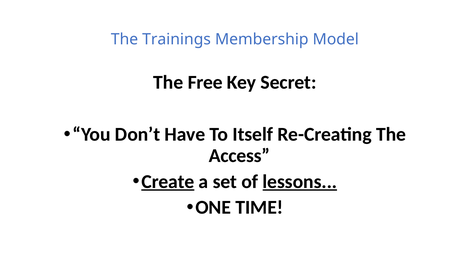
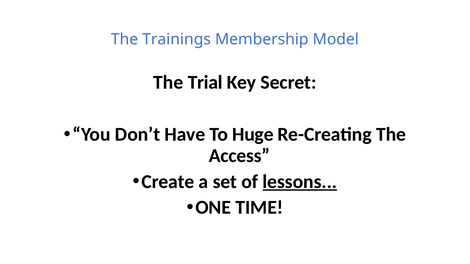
Free: Free -> Trial
Itself: Itself -> Huge
Create underline: present -> none
